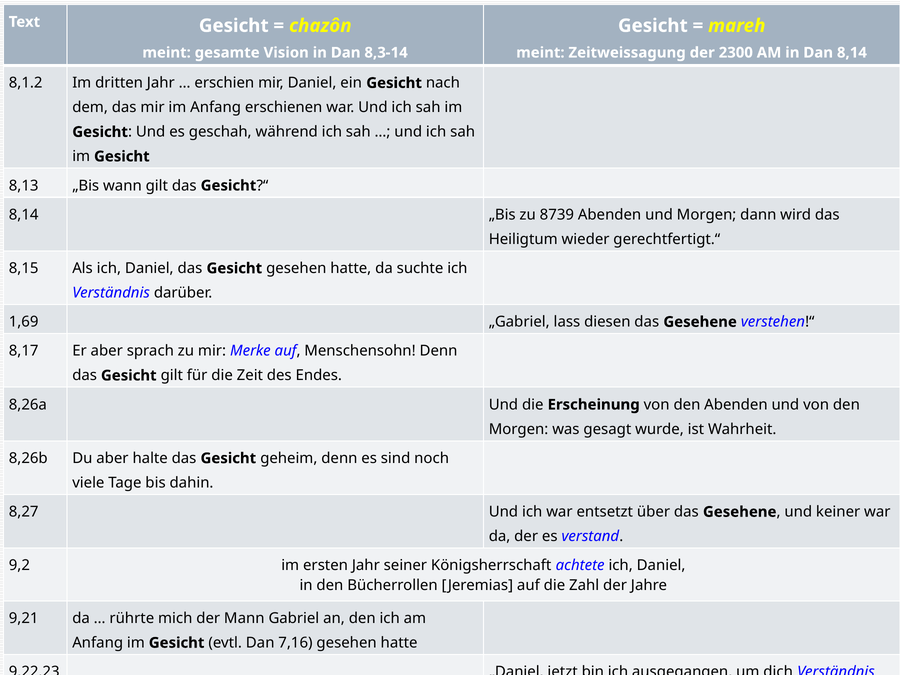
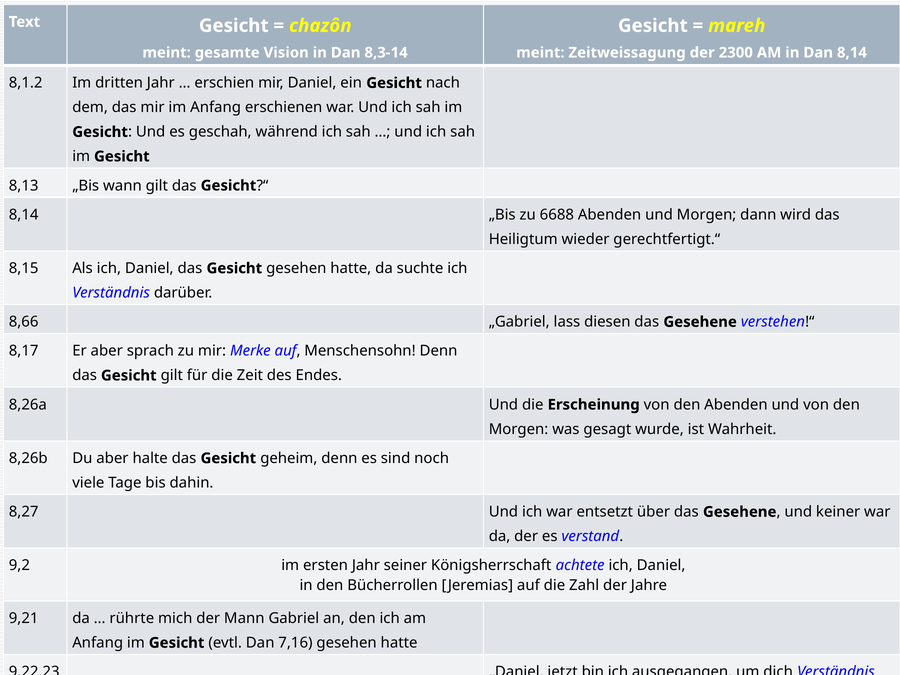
8739: 8739 -> 6688
1,69: 1,69 -> 8,66
